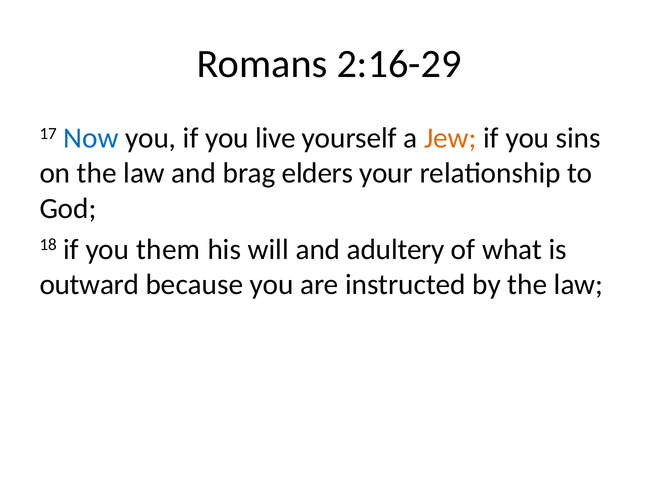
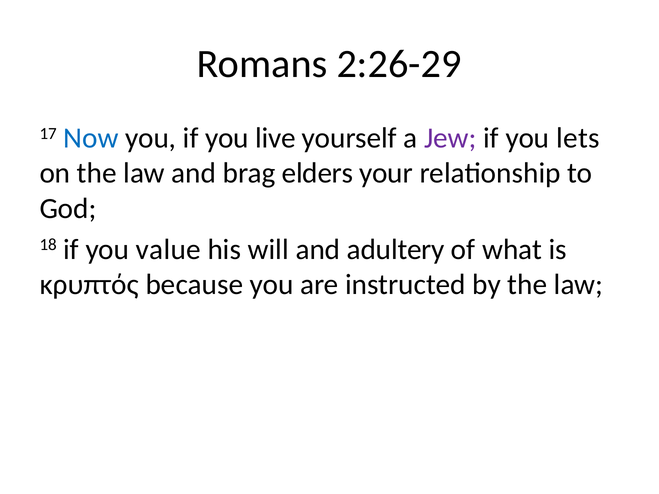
2:16-29: 2:16-29 -> 2:26-29
Jew colour: orange -> purple
sins: sins -> lets
them: them -> value
outward: outward -> κρυπτός
